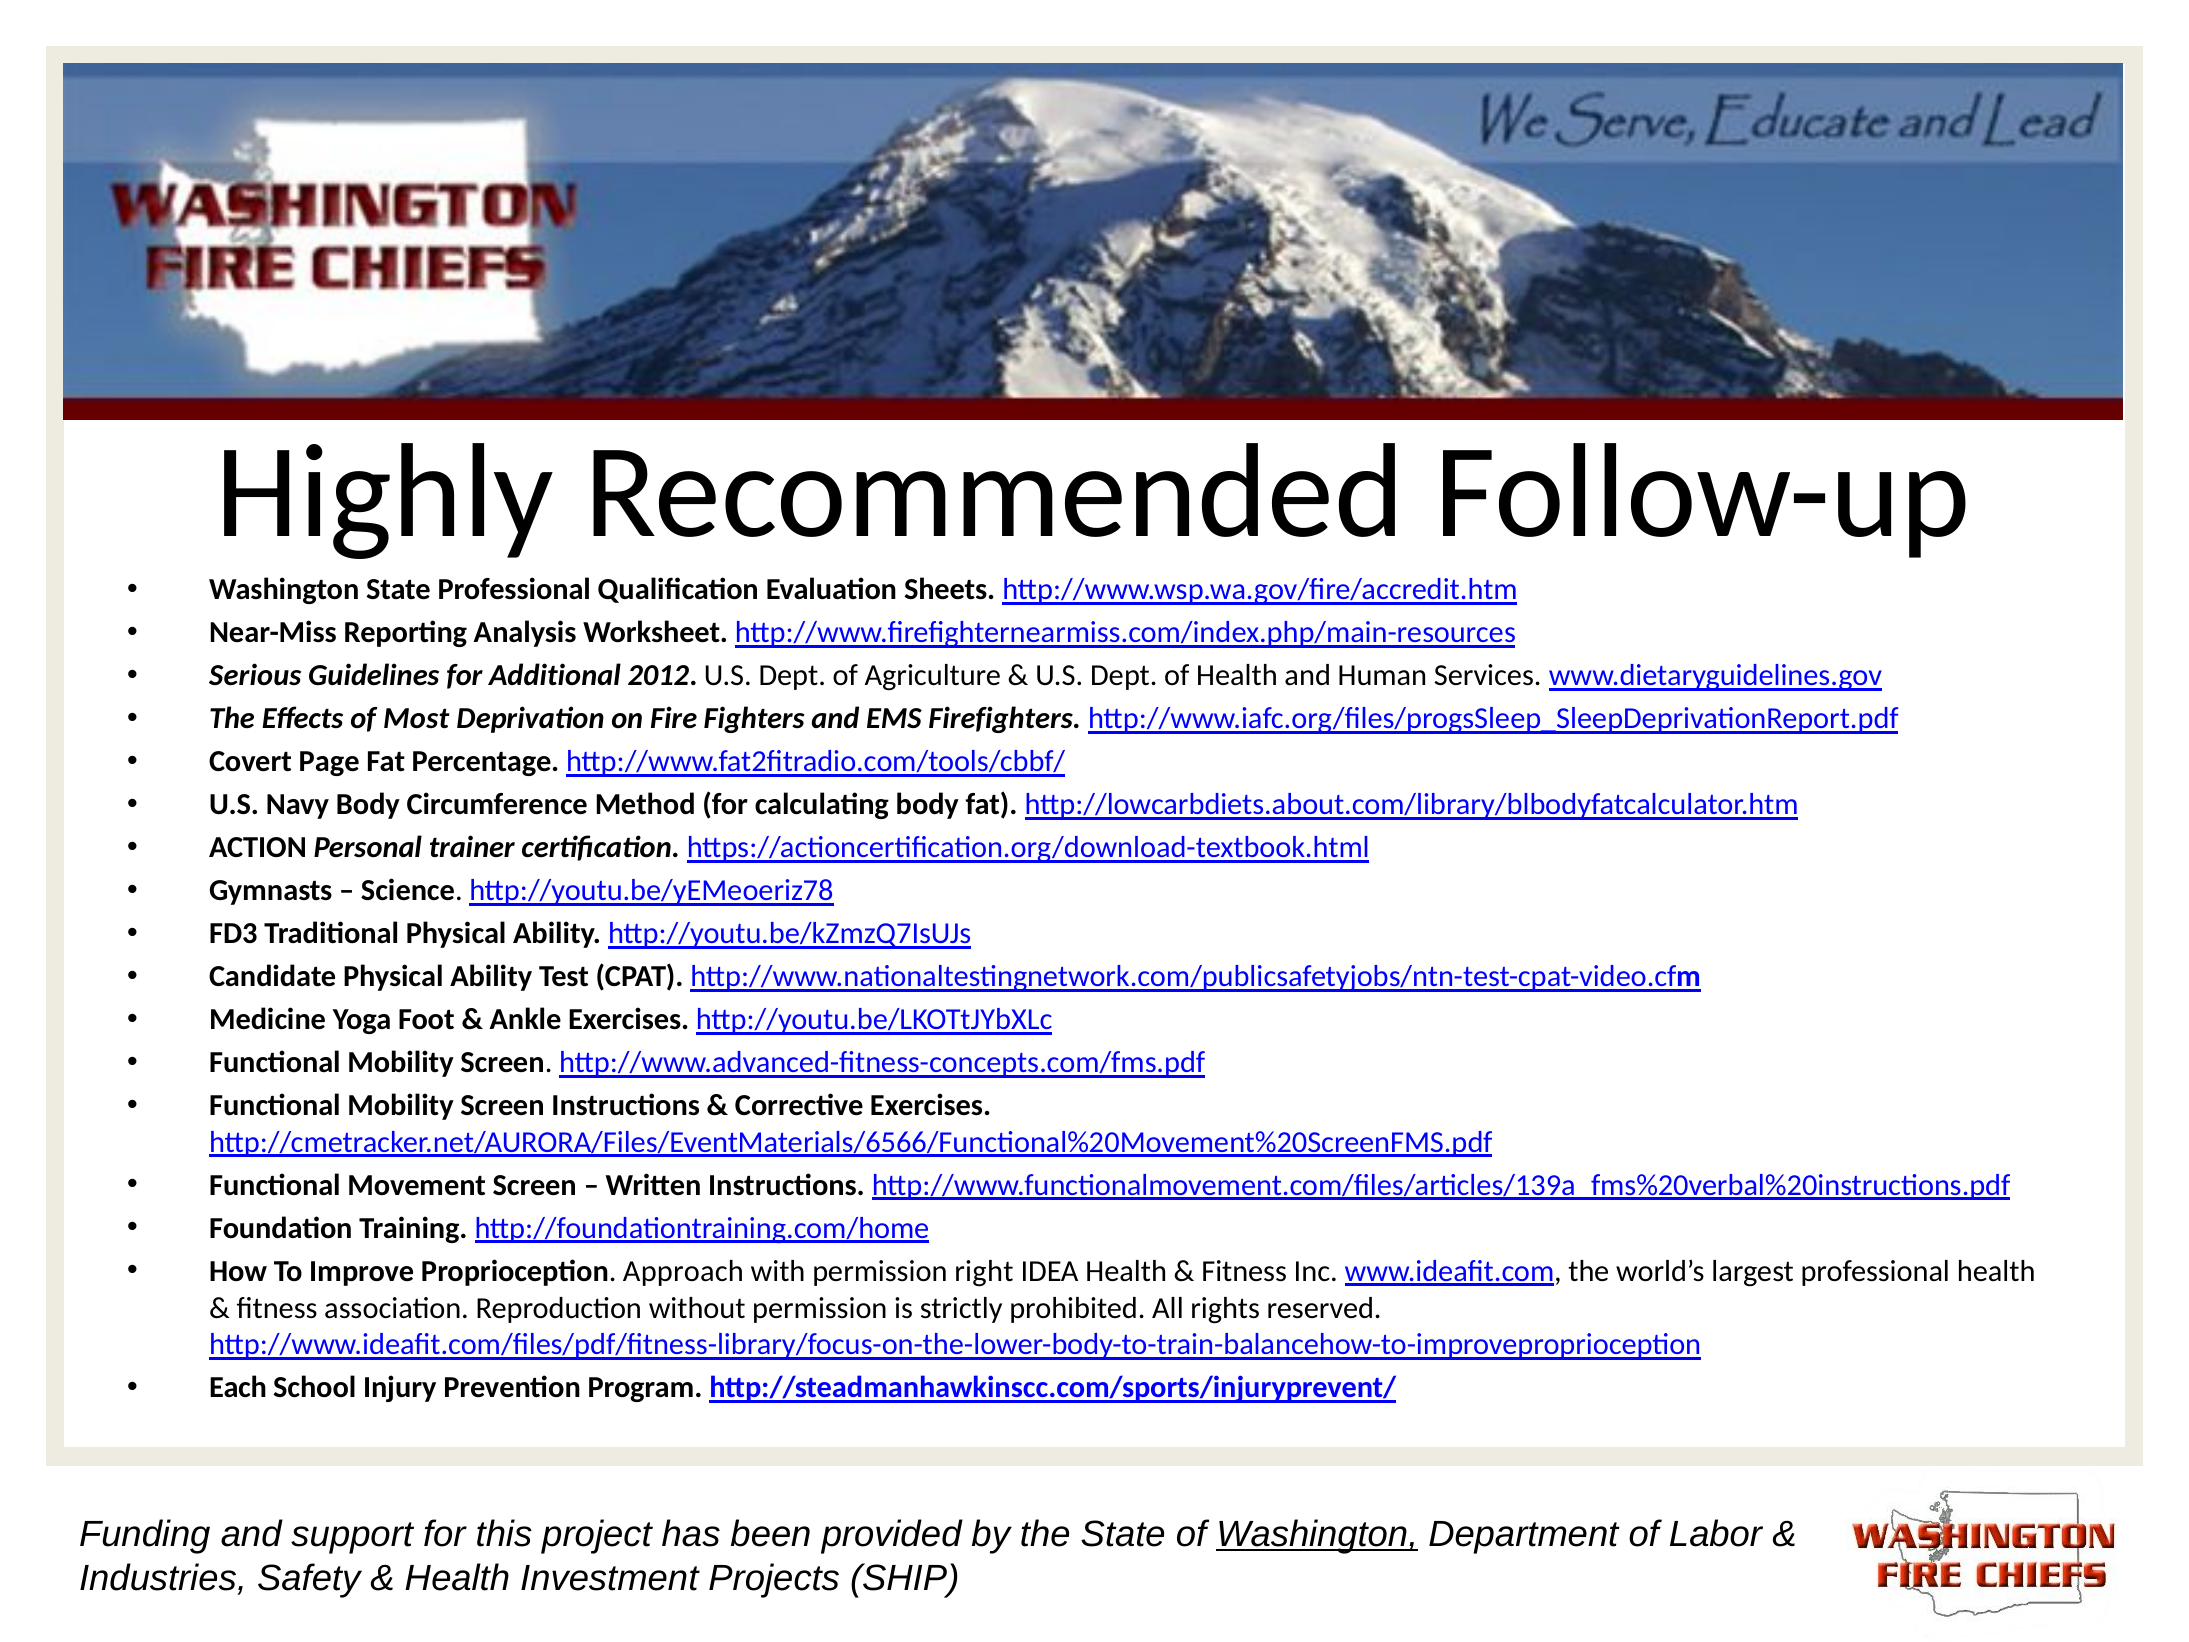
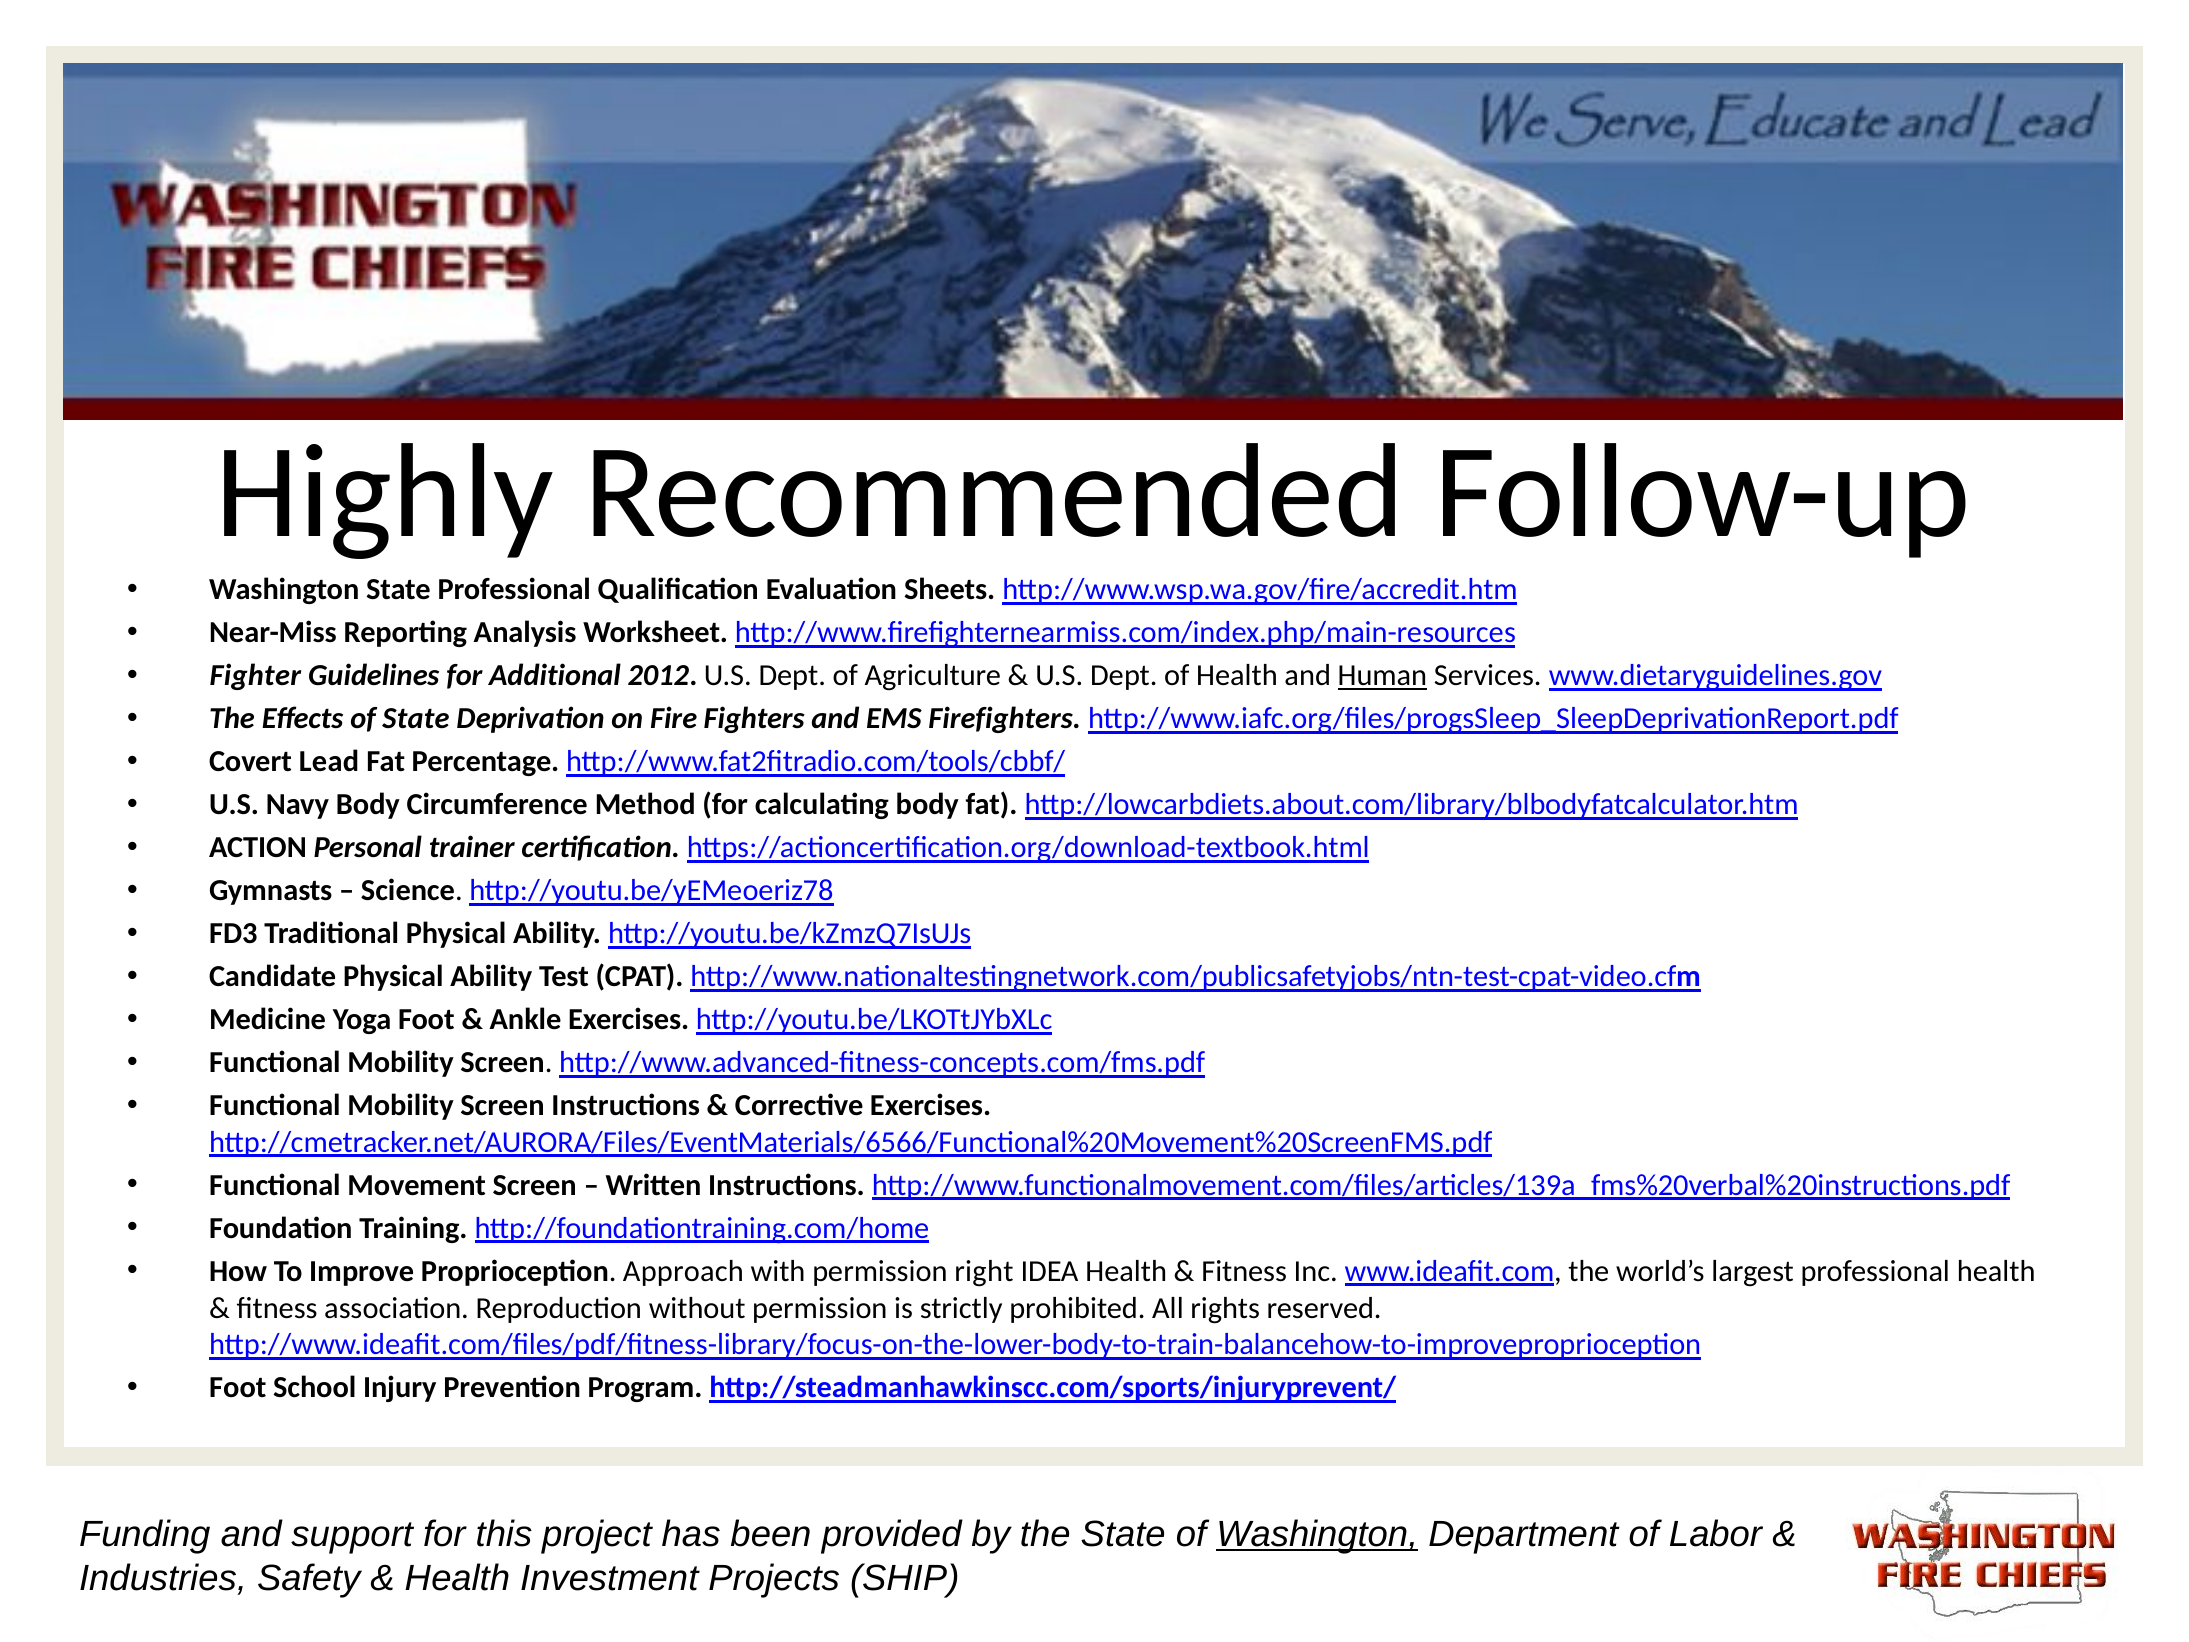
Serious: Serious -> Fighter
Human underline: none -> present
of Most: Most -> State
Page: Page -> Lead
Each at (238, 1388): Each -> Foot
